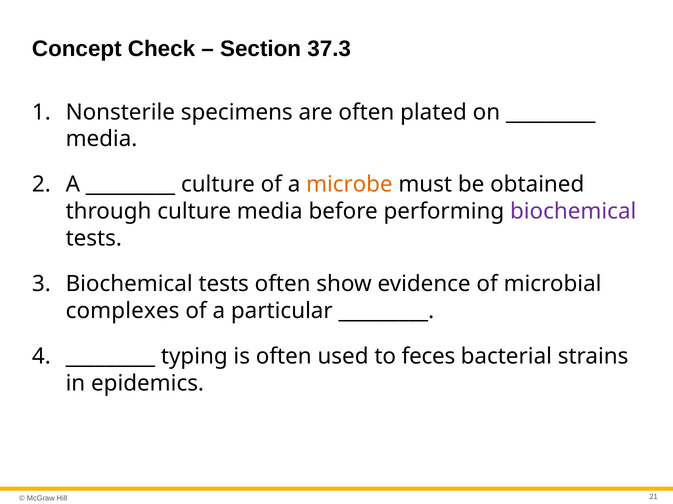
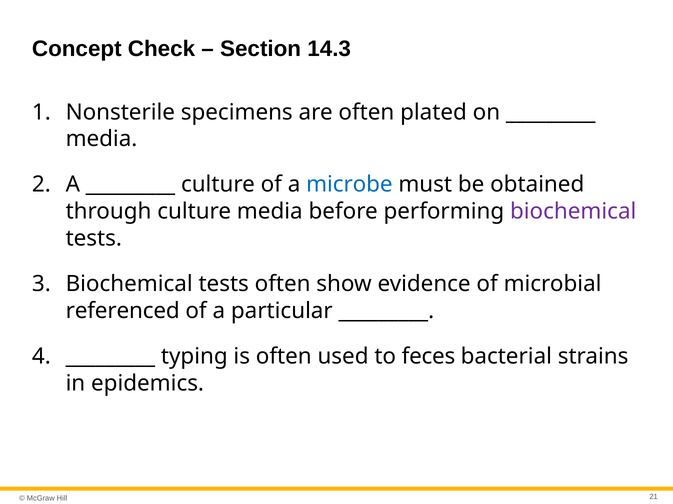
37.3: 37.3 -> 14.3
microbe colour: orange -> blue
complexes: complexes -> referenced
